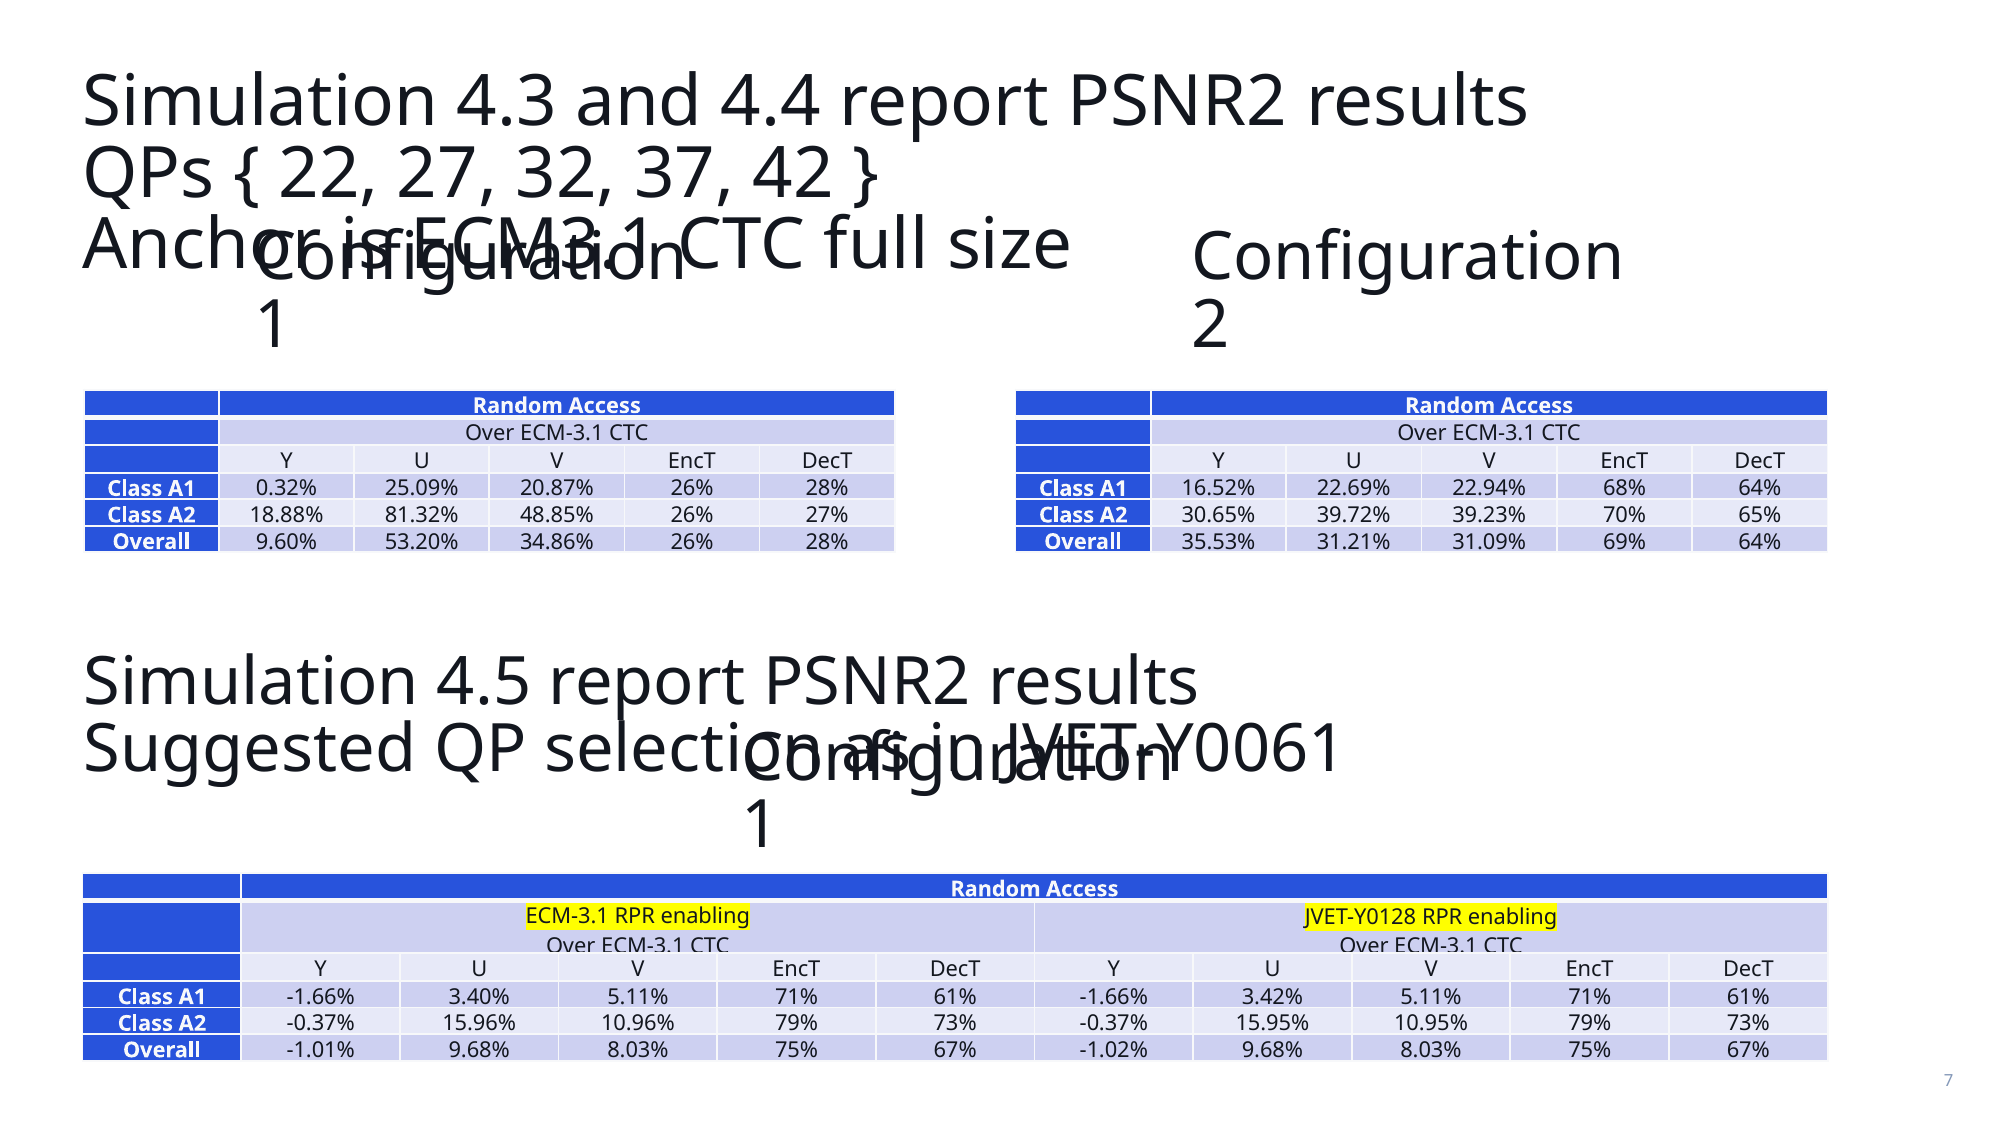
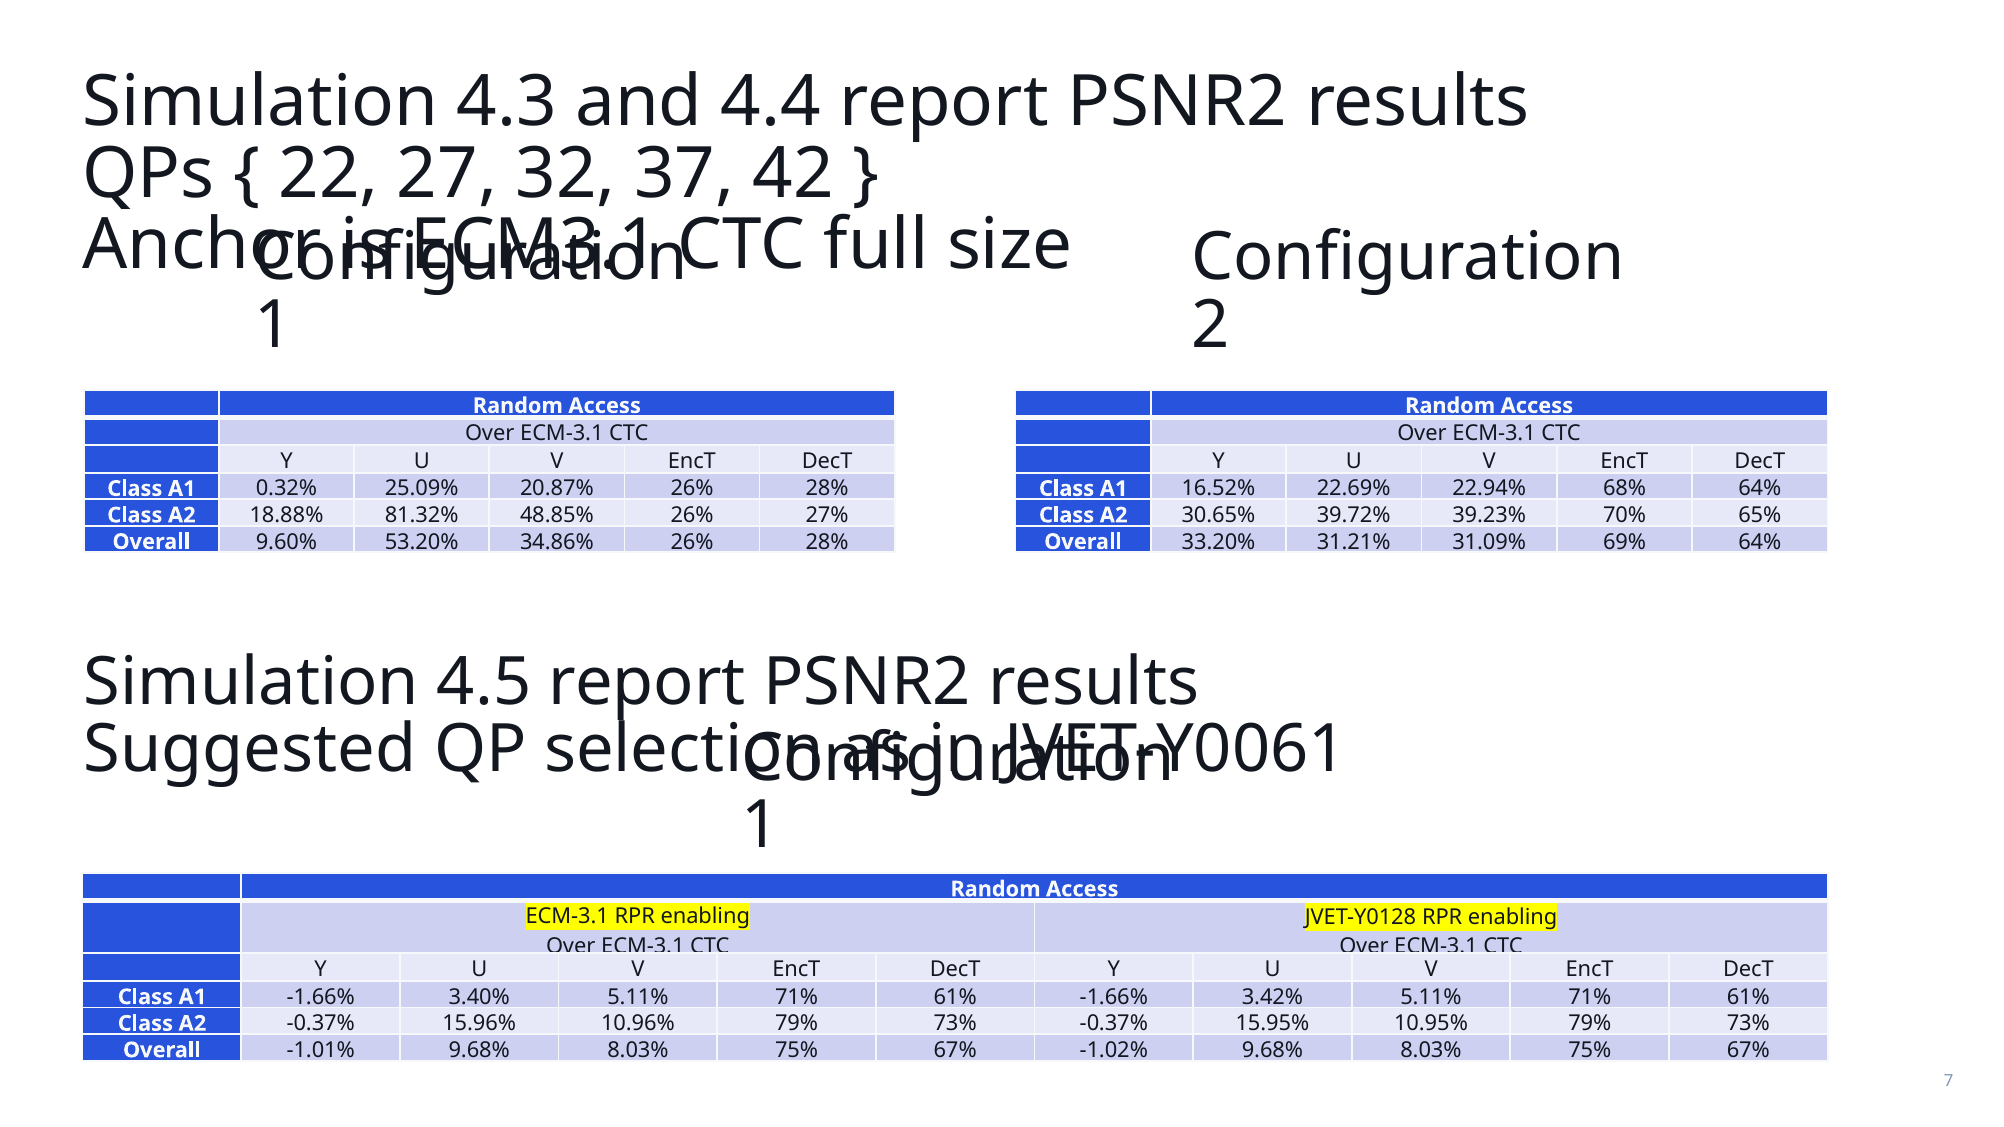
35.53%: 35.53% -> 33.20%
